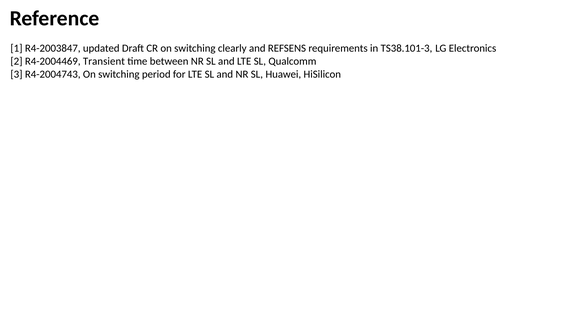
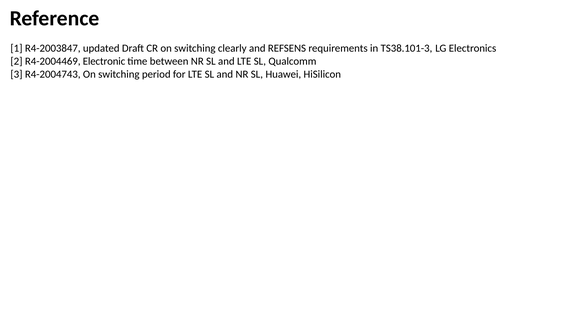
Transient: Transient -> Electronic
